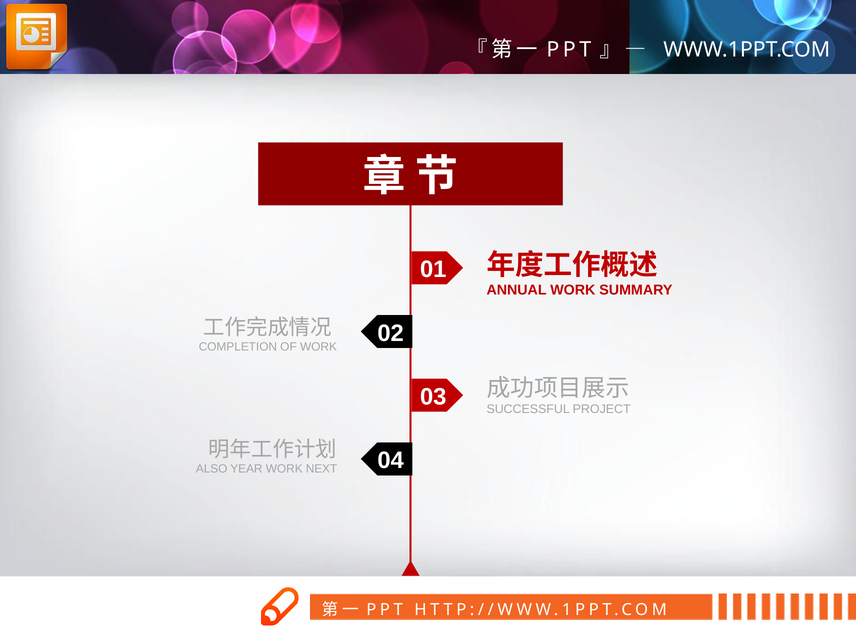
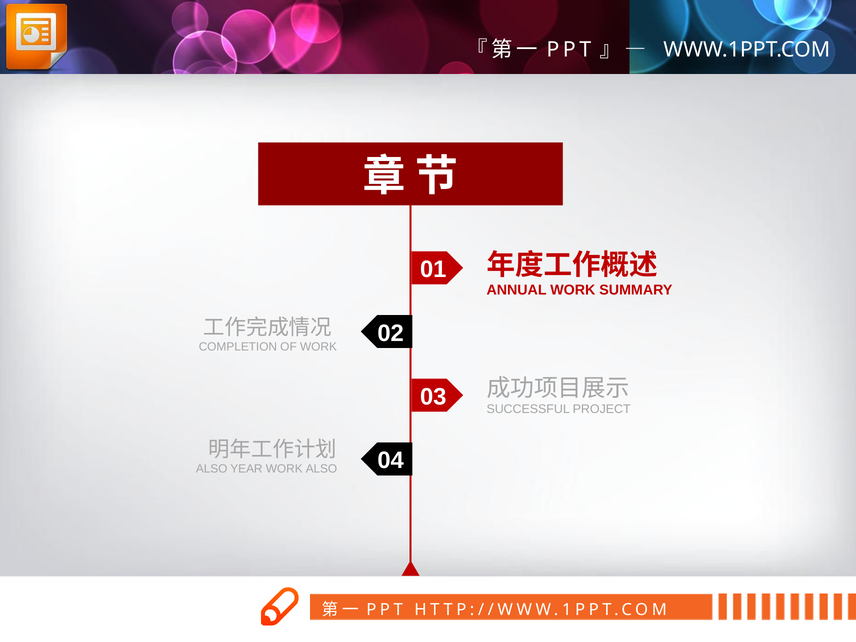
WORK NEXT: NEXT -> ALSO
